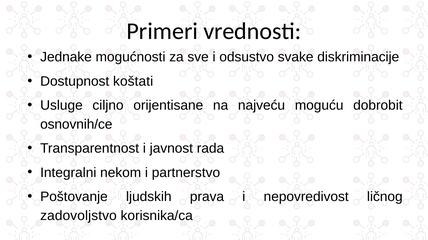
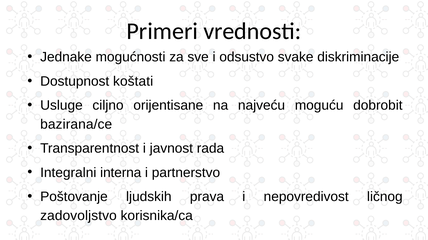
osnovnih/ce: osnovnih/ce -> bazirana/ce
nekom: nekom -> interna
